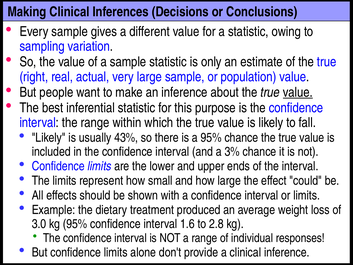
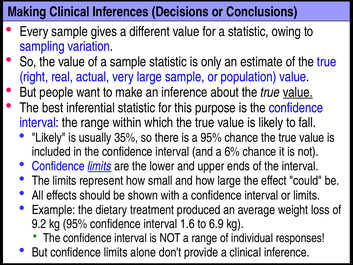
43%: 43% -> 35%
3%: 3% -> 6%
limits at (99, 166) underline: none -> present
3.0: 3.0 -> 9.2
2.8: 2.8 -> 6.9
